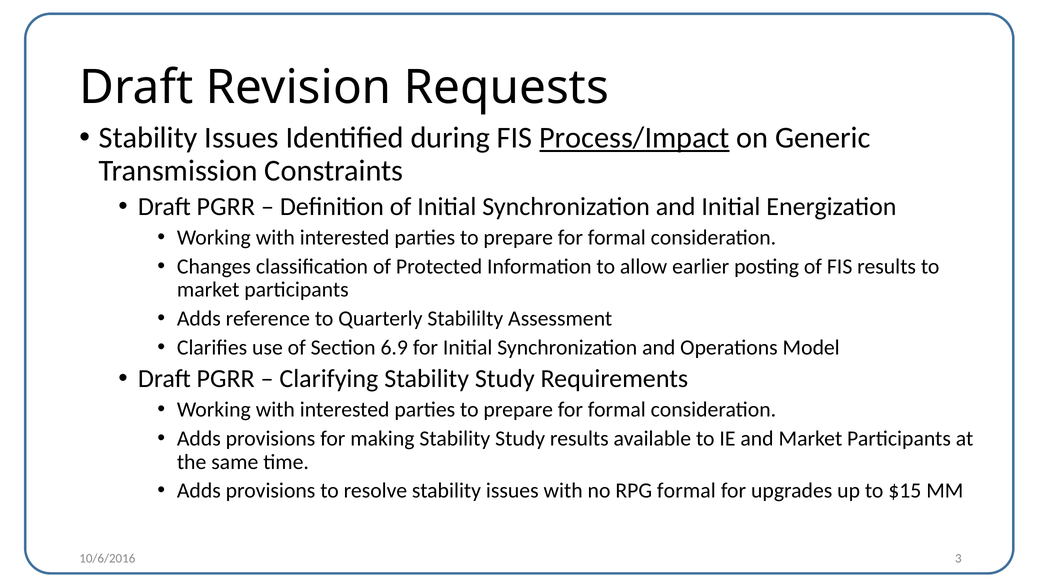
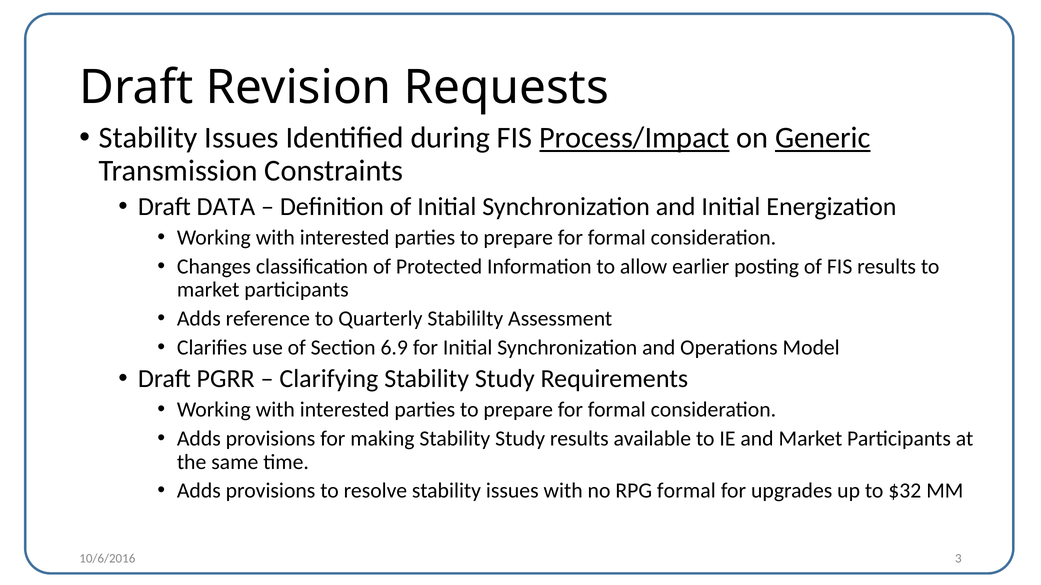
Generic underline: none -> present
PGRR at (226, 207): PGRR -> DATA
$15: $15 -> $32
